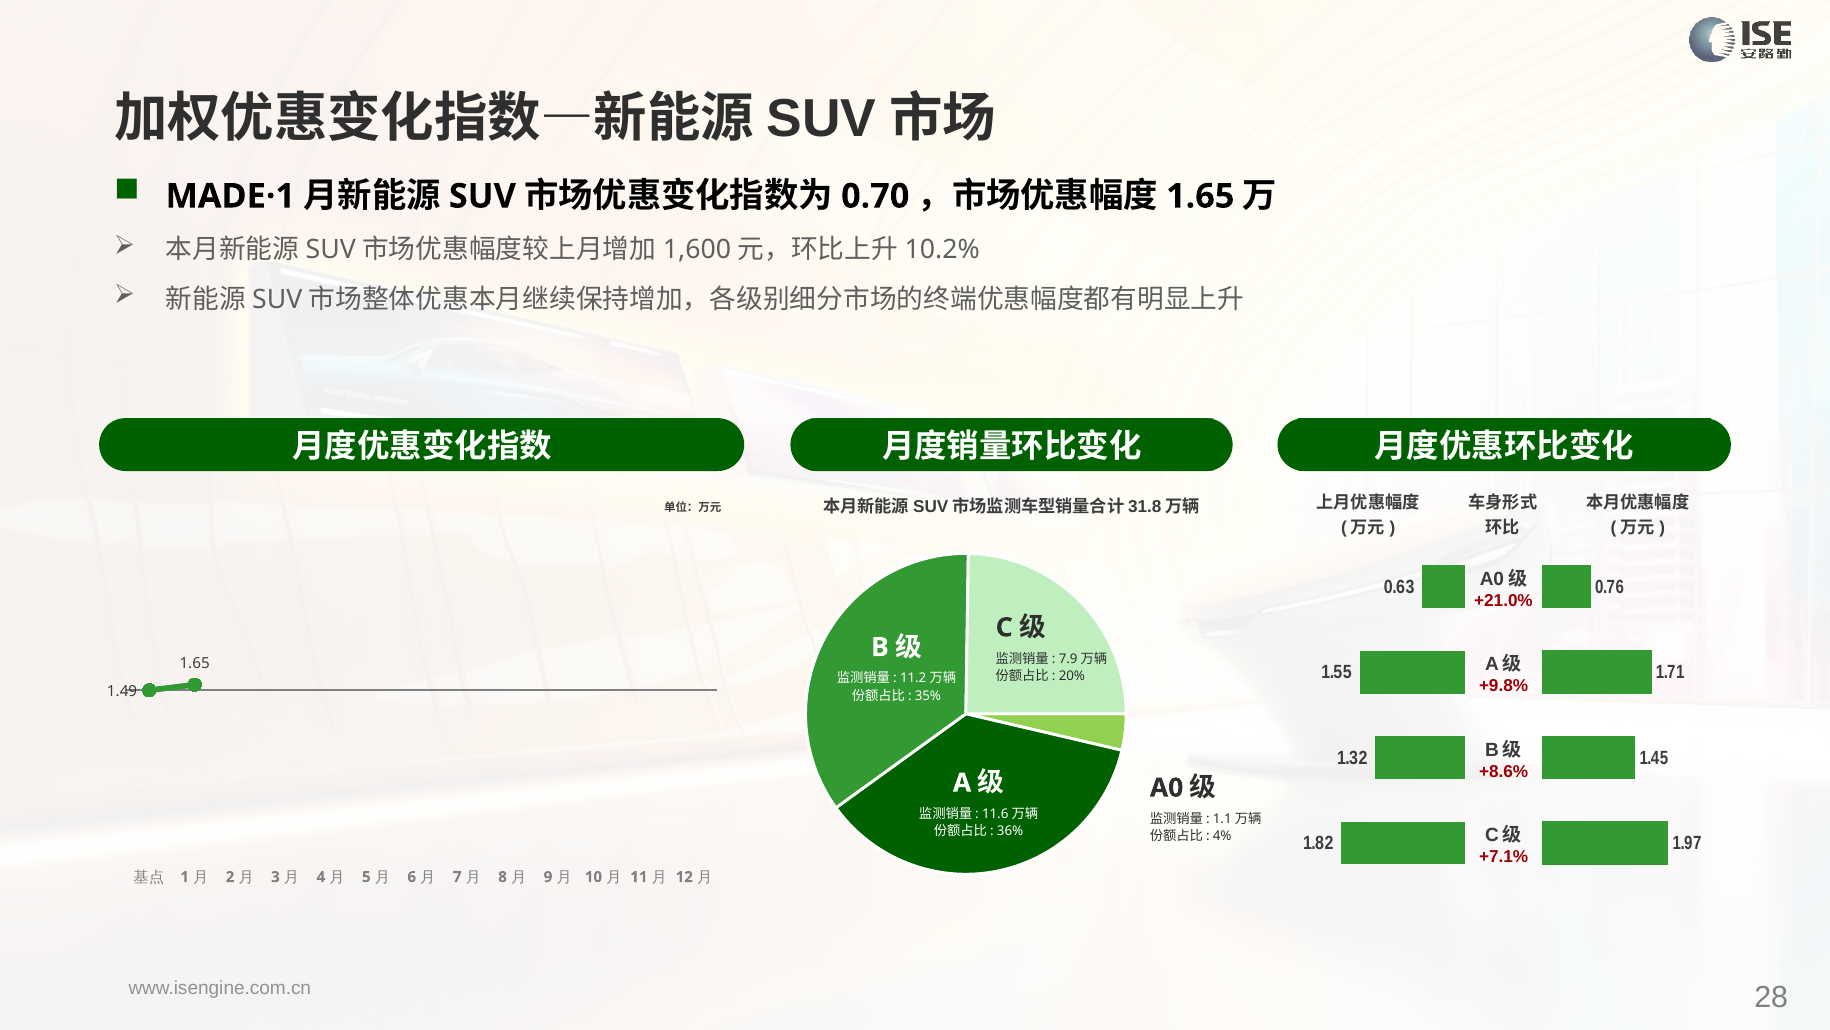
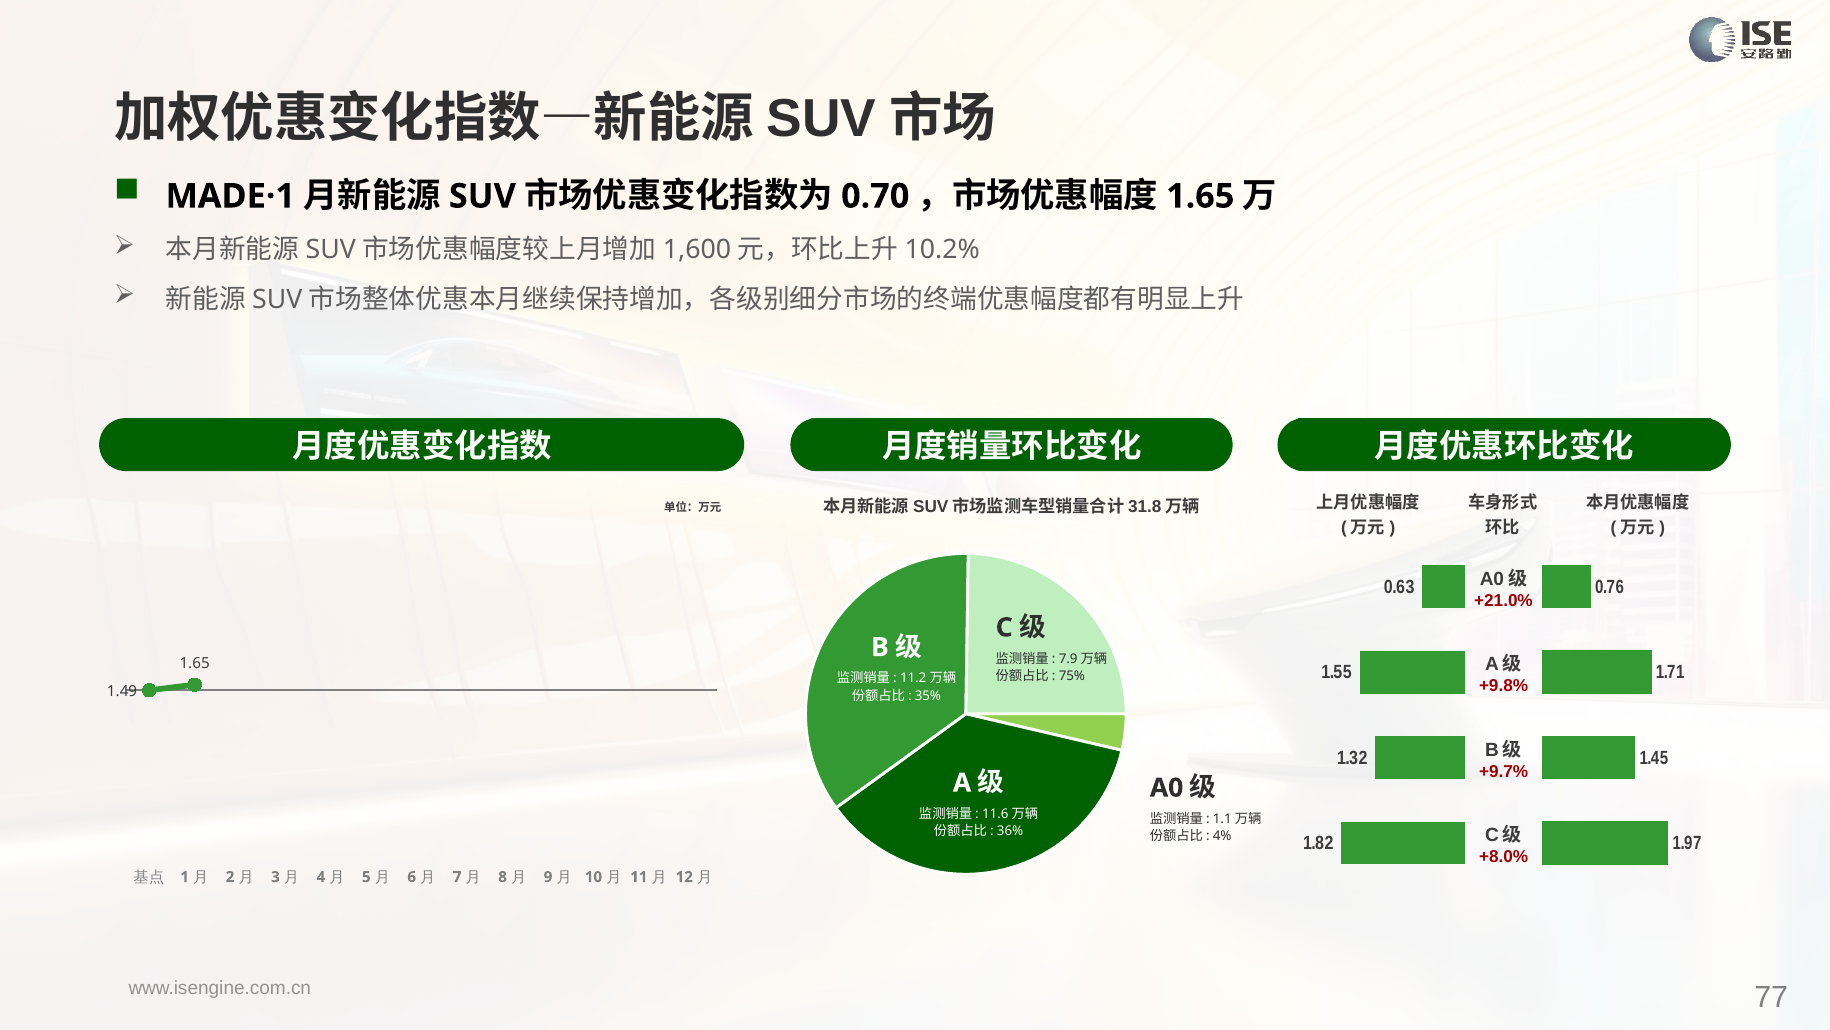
20%: 20% -> 75%
+8.6%: +8.6% -> +9.7%
+7.1%: +7.1% -> +8.0%
28: 28 -> 77
